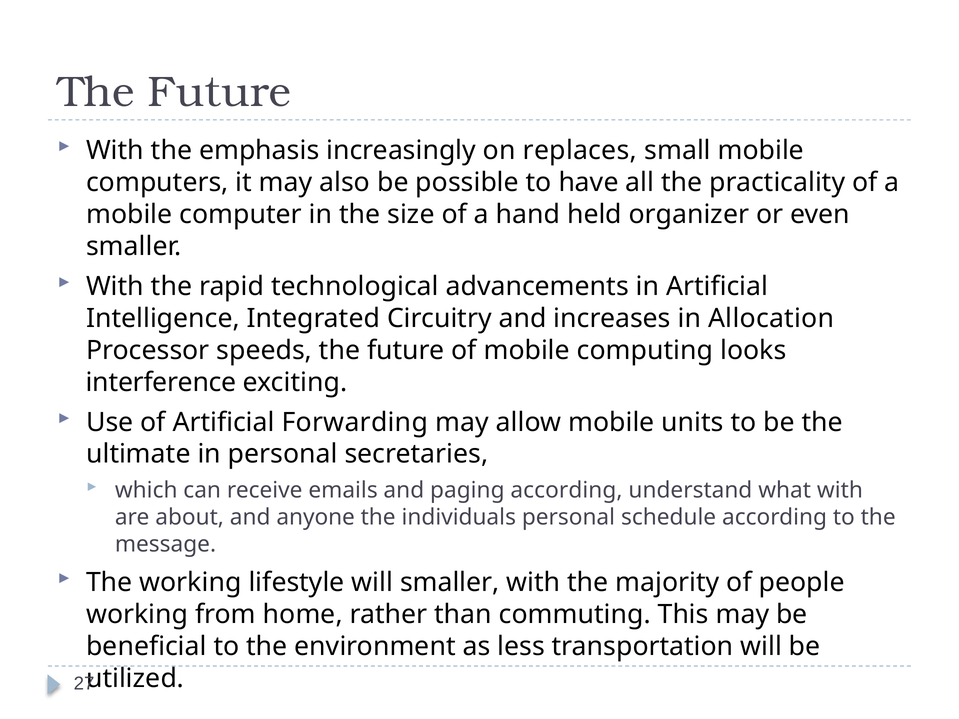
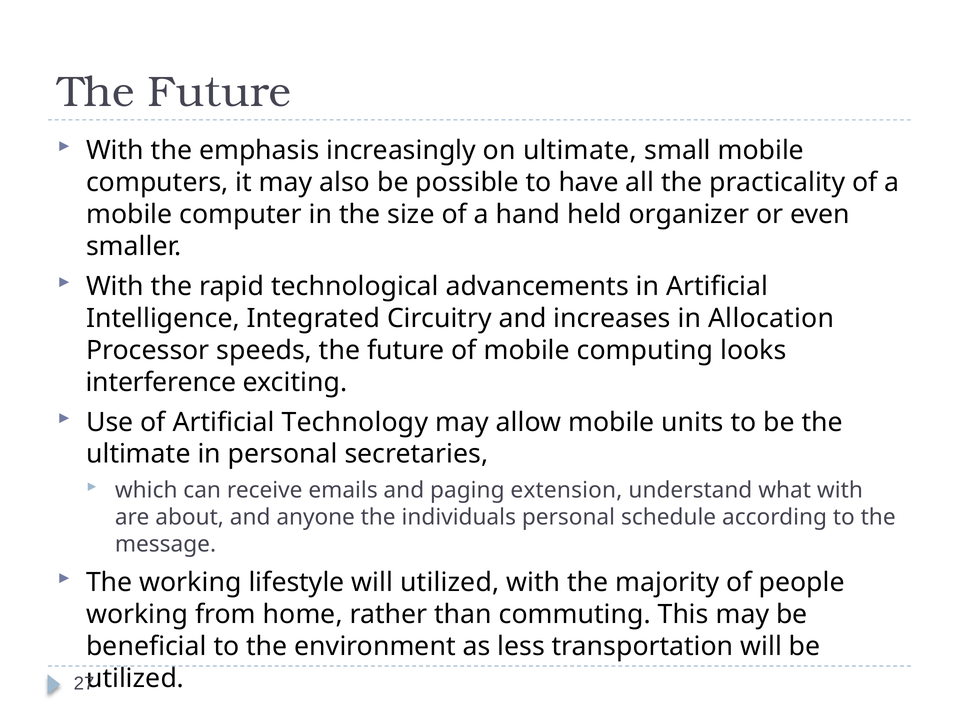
on replaces: replaces -> ultimate
Forwarding: Forwarding -> Technology
paging according: according -> extension
will smaller: smaller -> utilized
